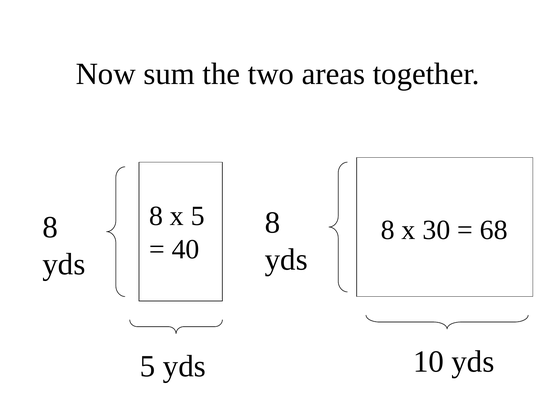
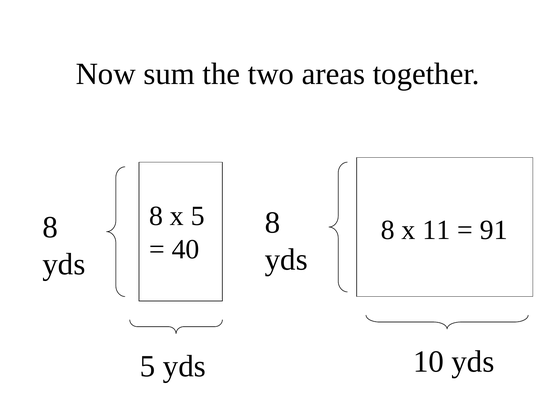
30: 30 -> 11
68: 68 -> 91
